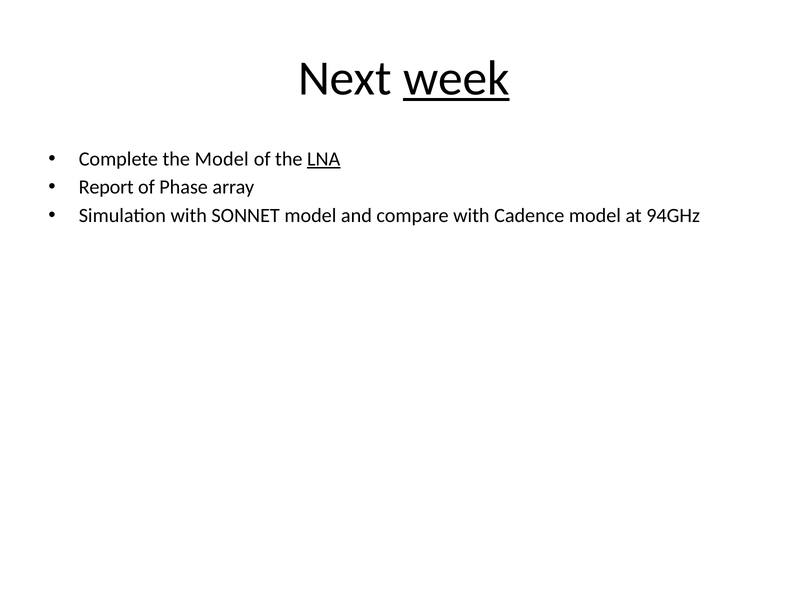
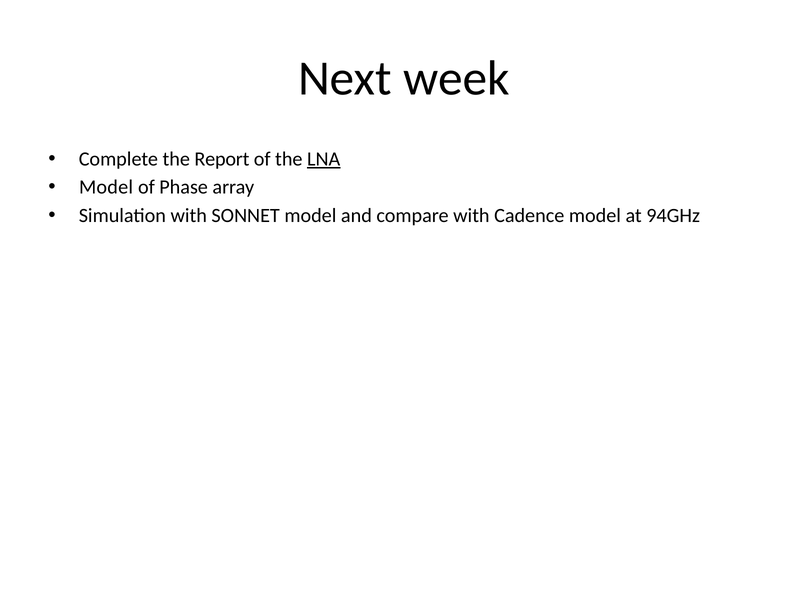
week underline: present -> none
the Model: Model -> Report
Report at (106, 187): Report -> Model
